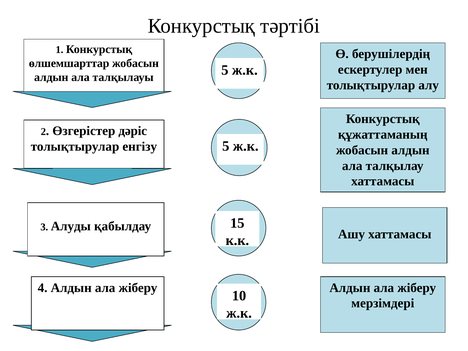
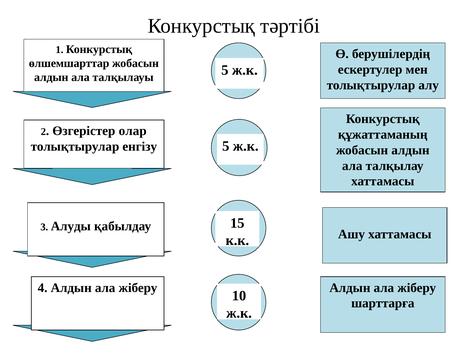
дәріс: дәріс -> олар
мерзімдері: мерзімдері -> шарттарға
